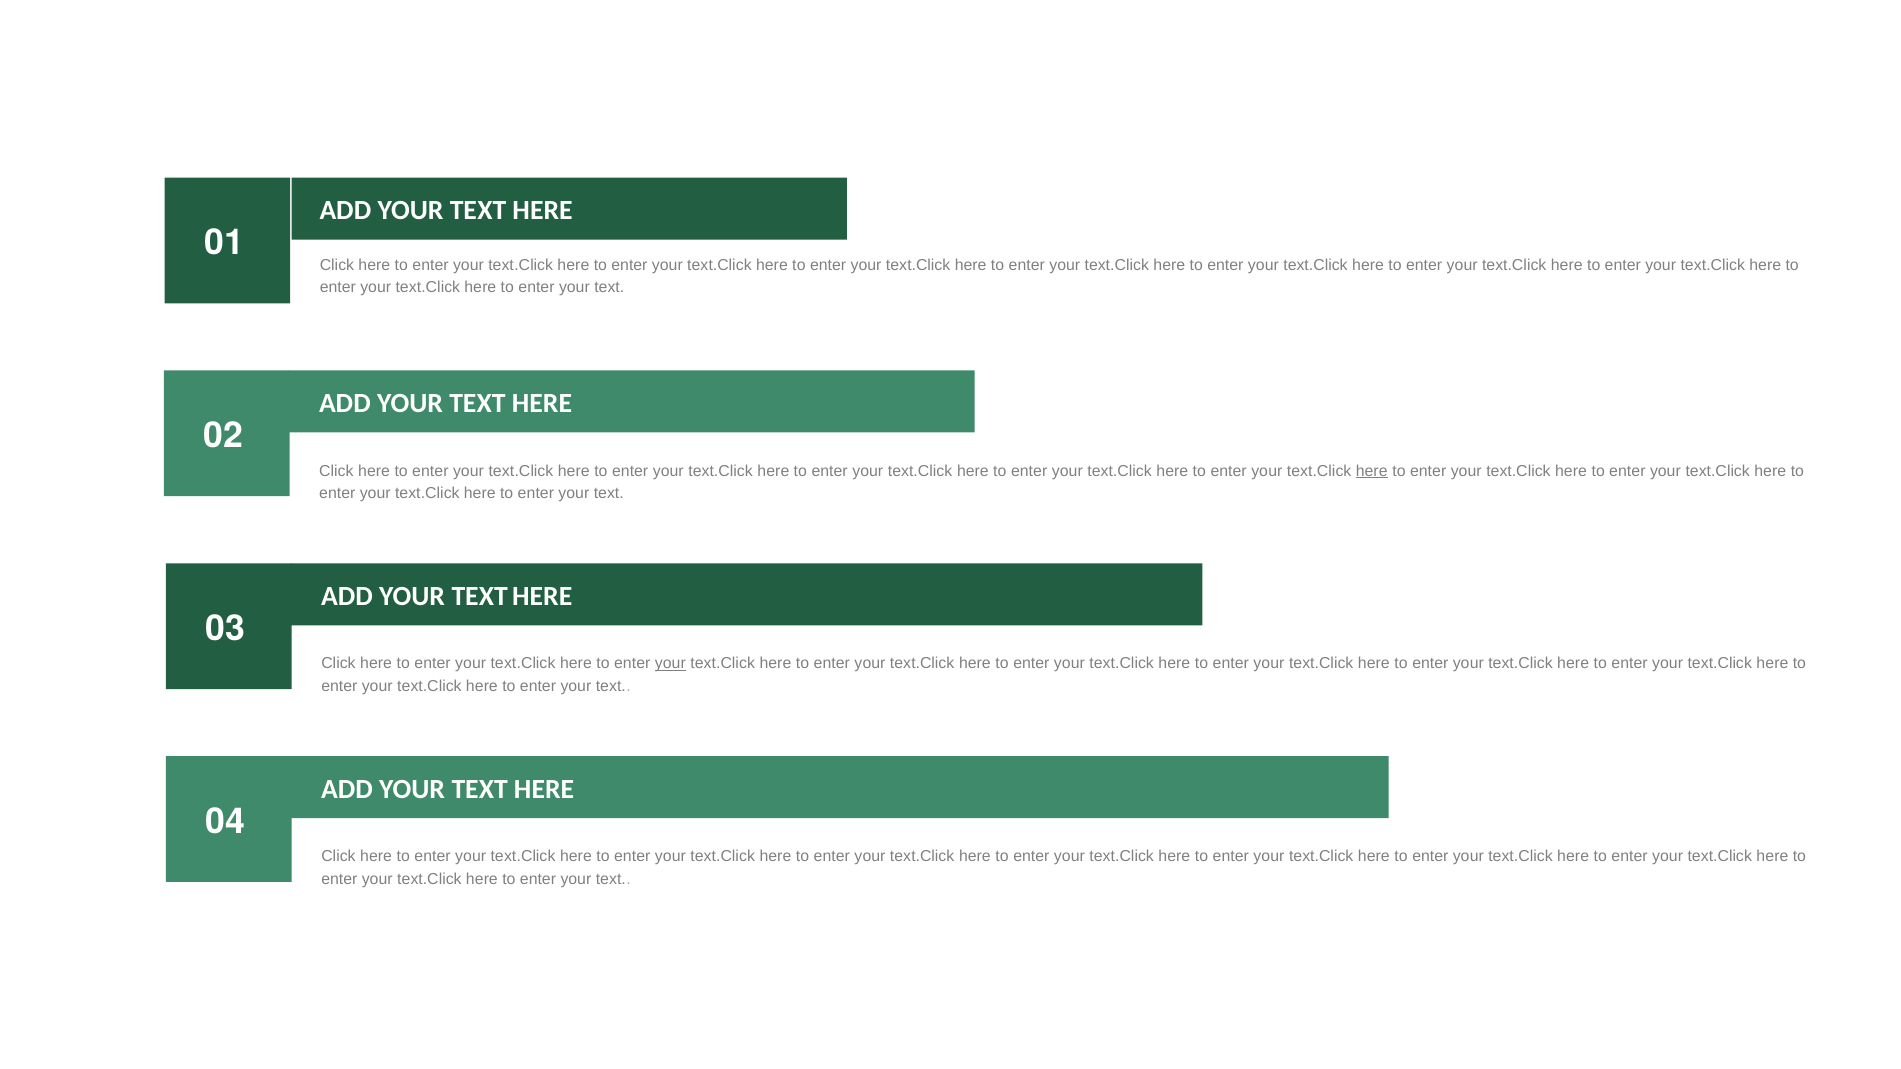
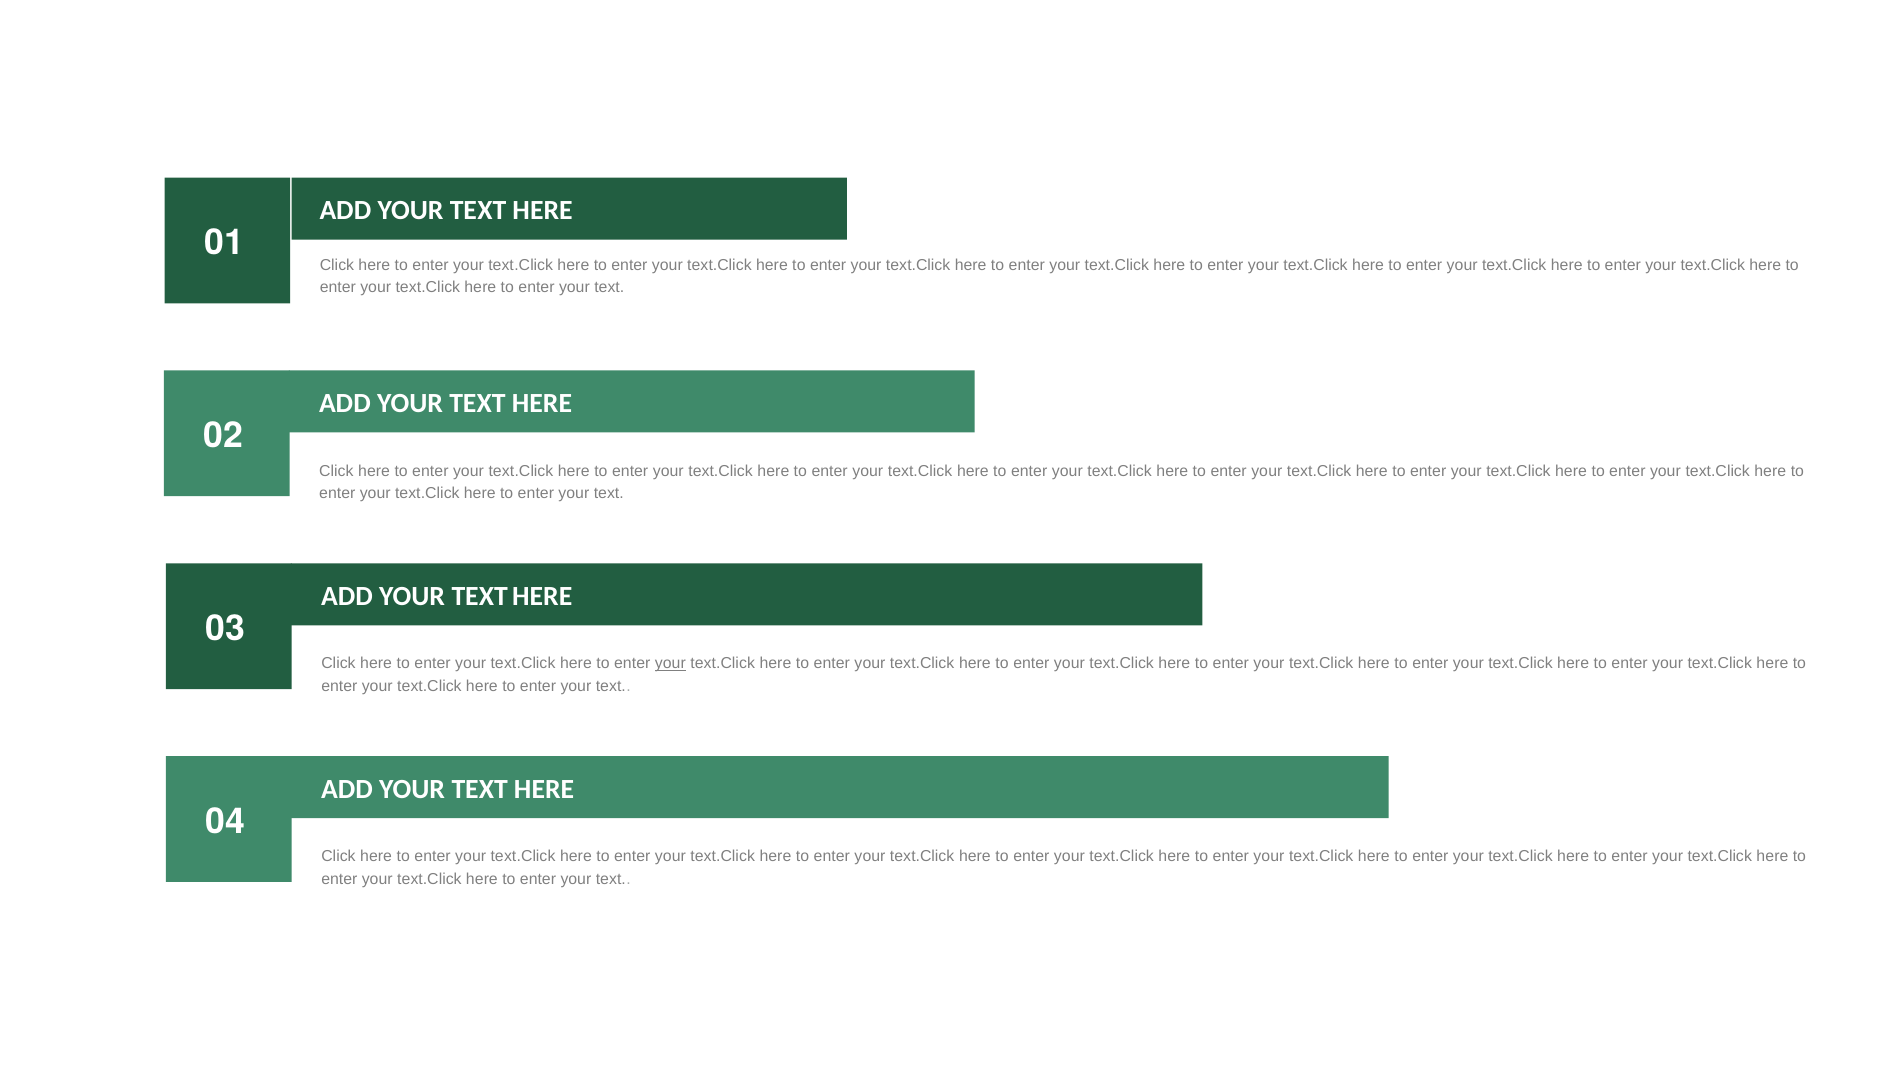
here at (1372, 471) underline: present -> none
